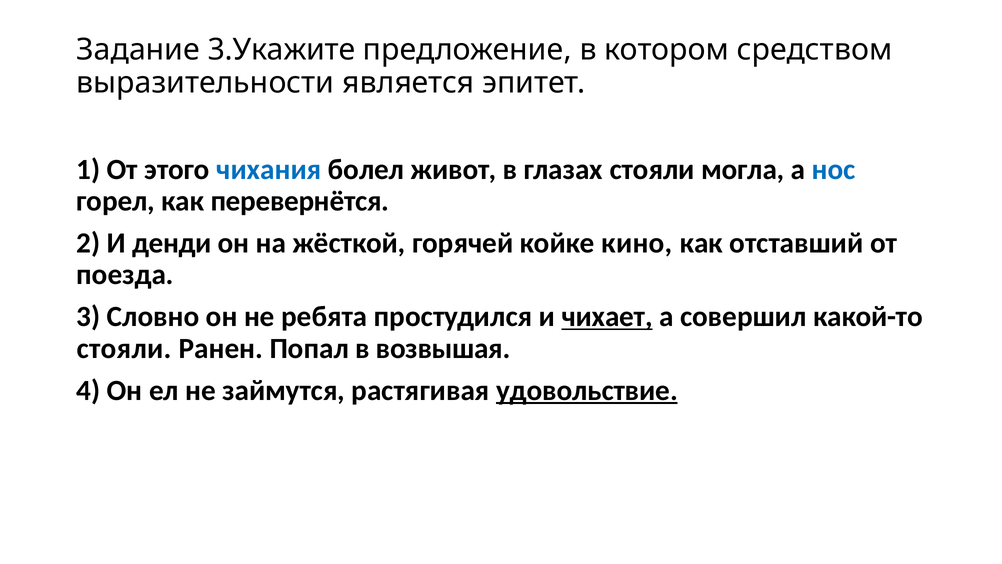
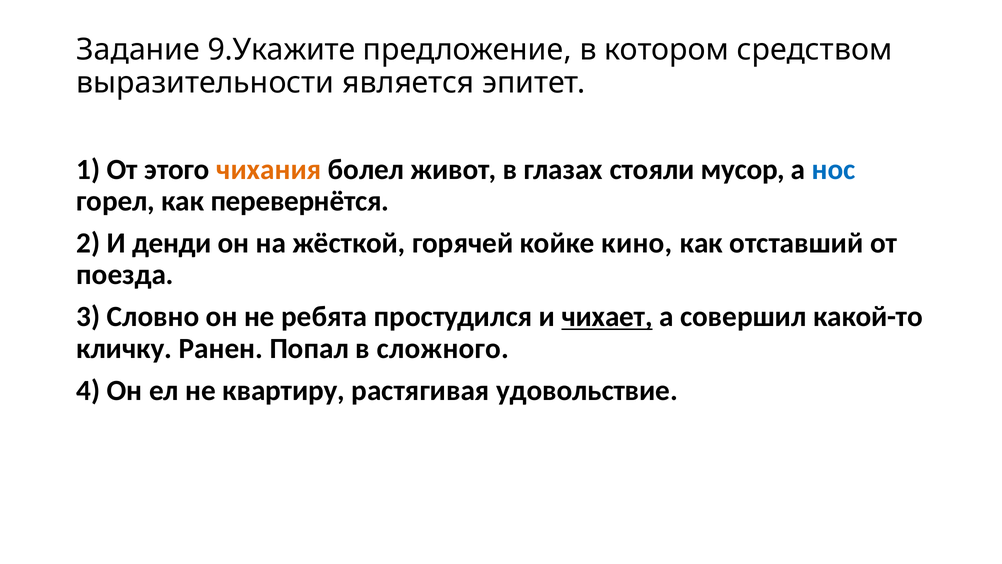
3.Укажите: 3.Укажите -> 9.Укажите
чихания colour: blue -> orange
могла: могла -> мусор
стояли at (124, 348): стояли -> кличку
возвышая: возвышая -> сложного
займутся: займутся -> квартиру
удовольствие underline: present -> none
